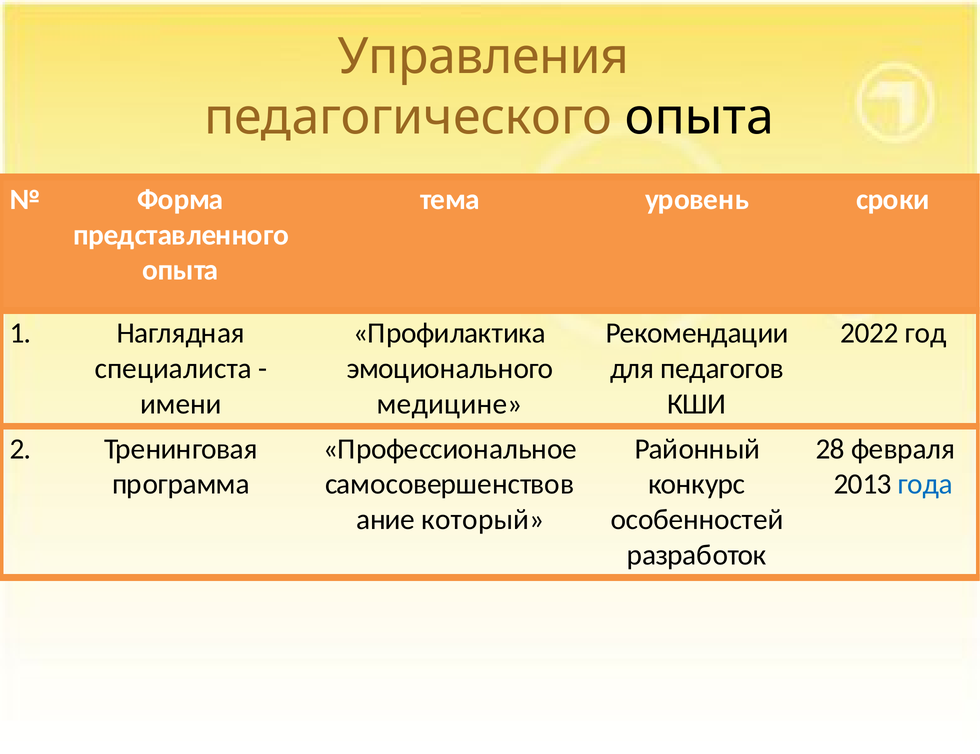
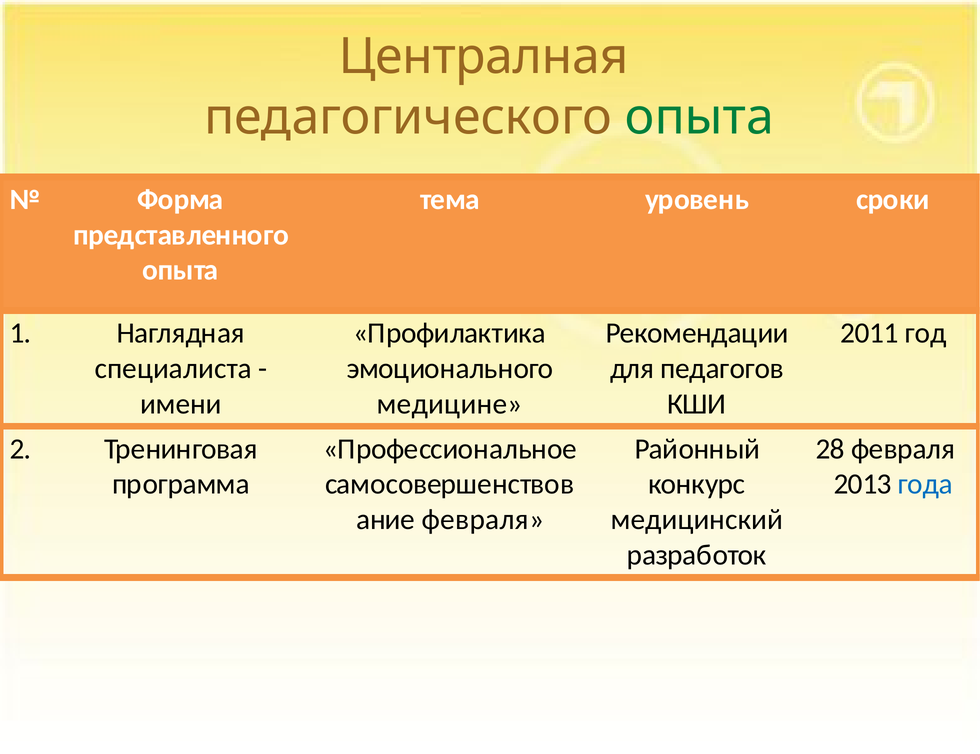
Управления: Управления -> Централная
опыта at (699, 117) colour: black -> green
2022: 2022 -> 2011
который at (483, 519): который -> февраля
особенностей: особенностей -> медицинский
